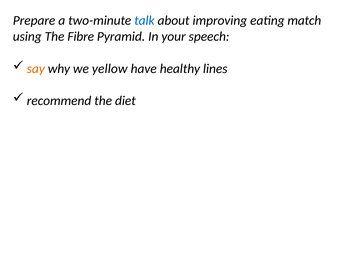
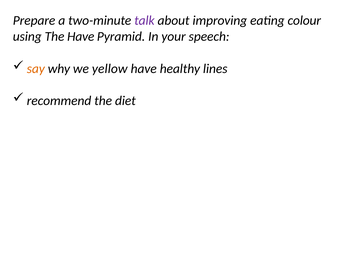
talk colour: blue -> purple
match: match -> colour
The Fibre: Fibre -> Have
